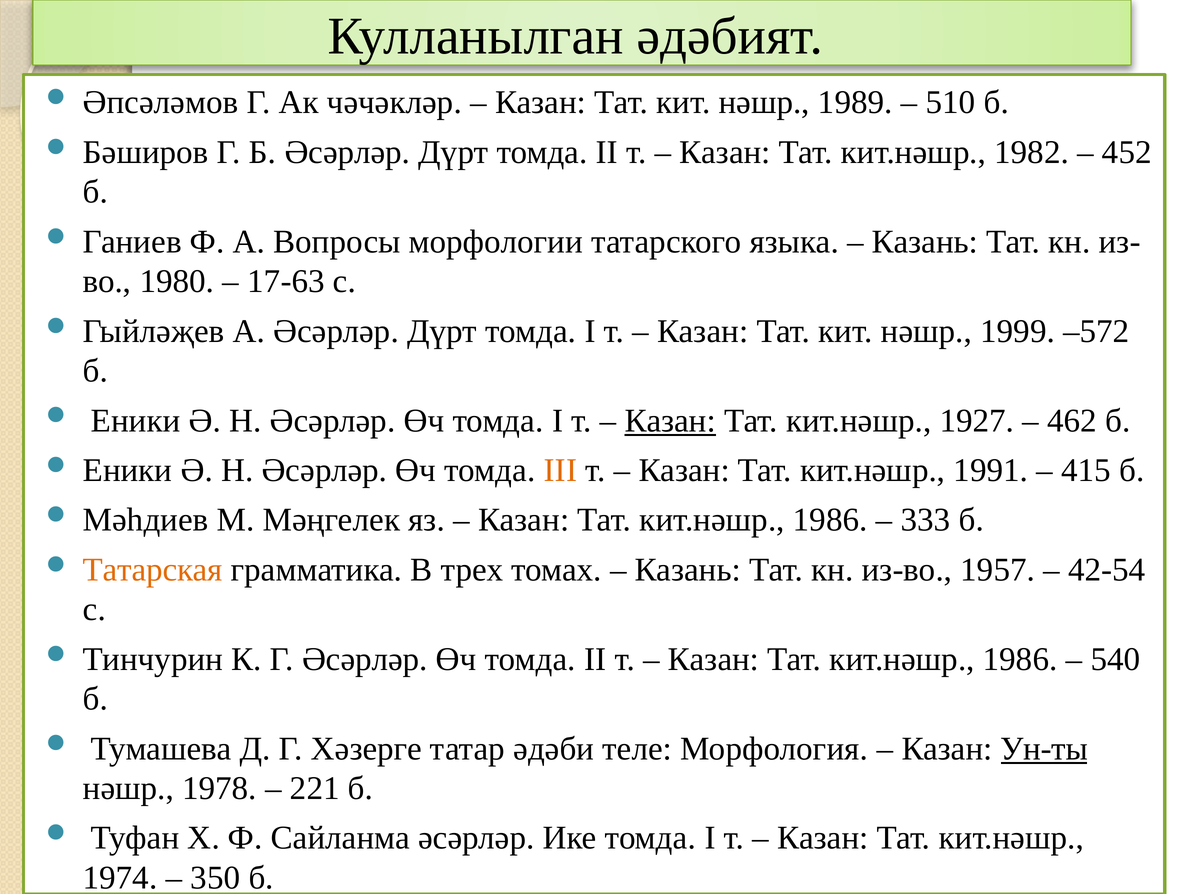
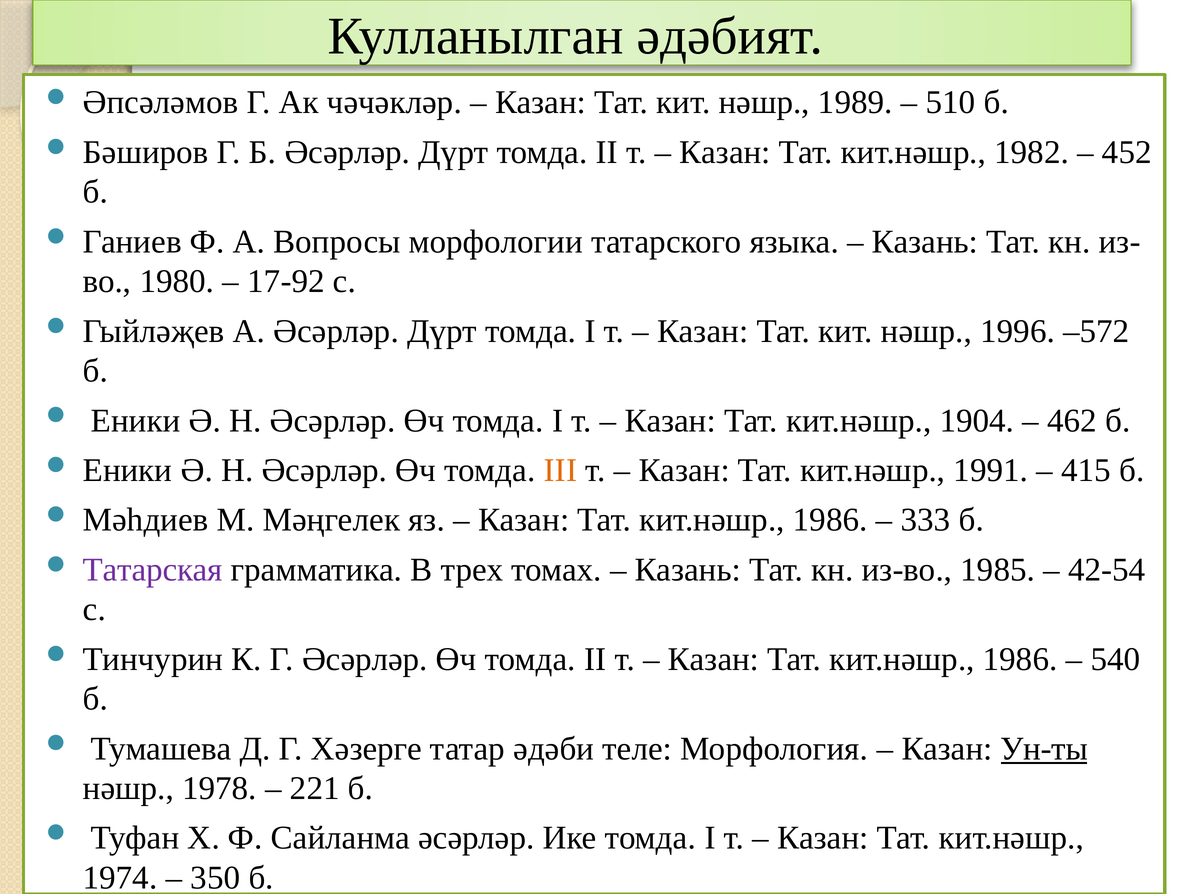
17-63: 17-63 -> 17-92
1999: 1999 -> 1996
Казан at (670, 421) underline: present -> none
1927: 1927 -> 1904
Татарская colour: orange -> purple
1957: 1957 -> 1985
